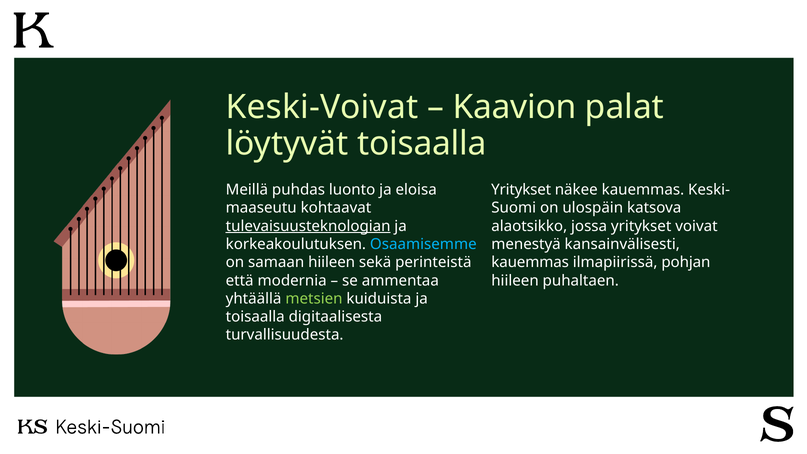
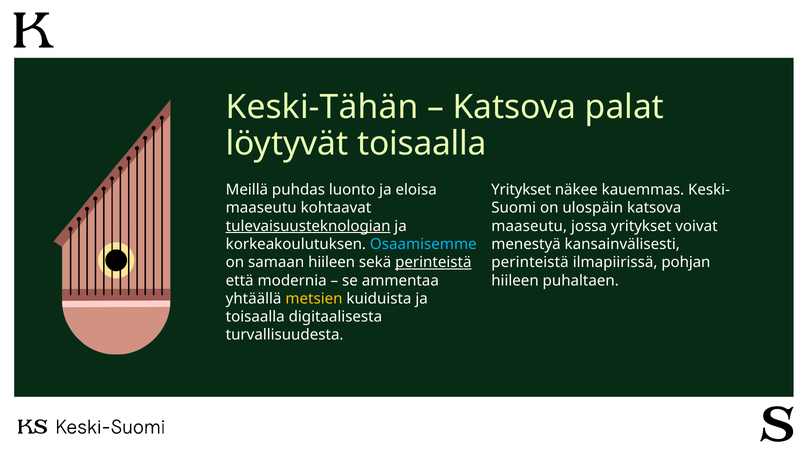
Keski-Voivat: Keski-Voivat -> Keski-Tähän
Kaavion at (515, 107): Kaavion -> Katsova
alaotsikko at (529, 226): alaotsikko -> maaseutu
perinteistä at (433, 262) underline: none -> present
kauemmas at (530, 262): kauemmas -> perinteistä
metsien colour: light green -> yellow
